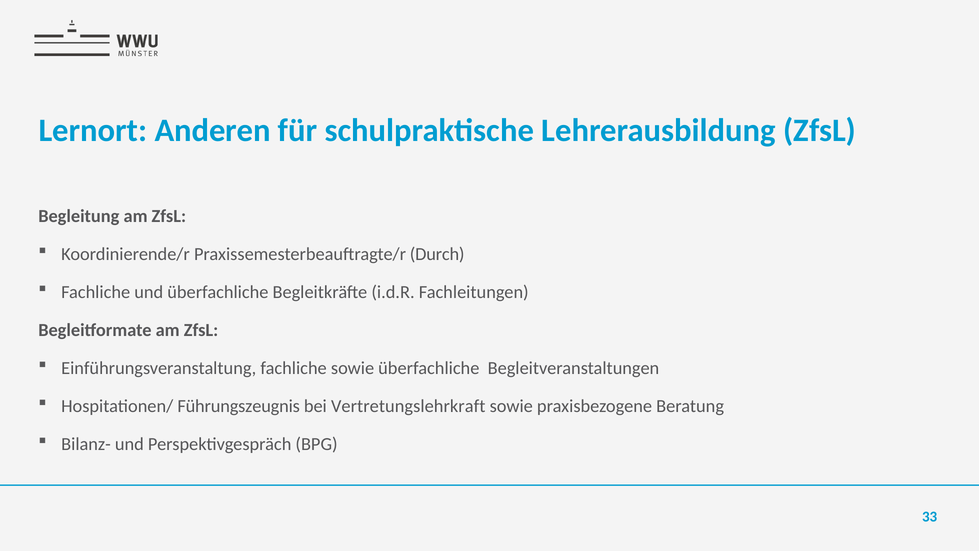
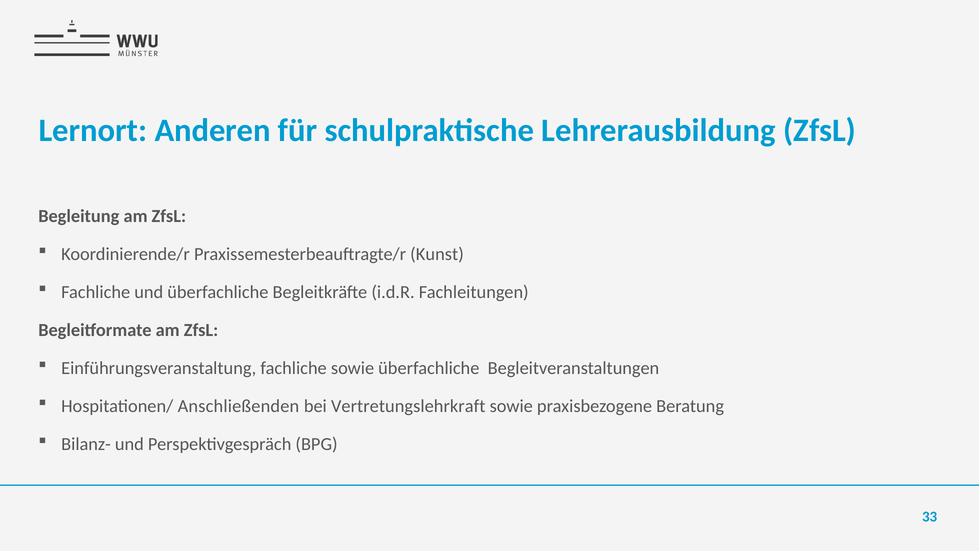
Durch: Durch -> Kunst
Führungszeugnis: Führungszeugnis -> Anschließenden
